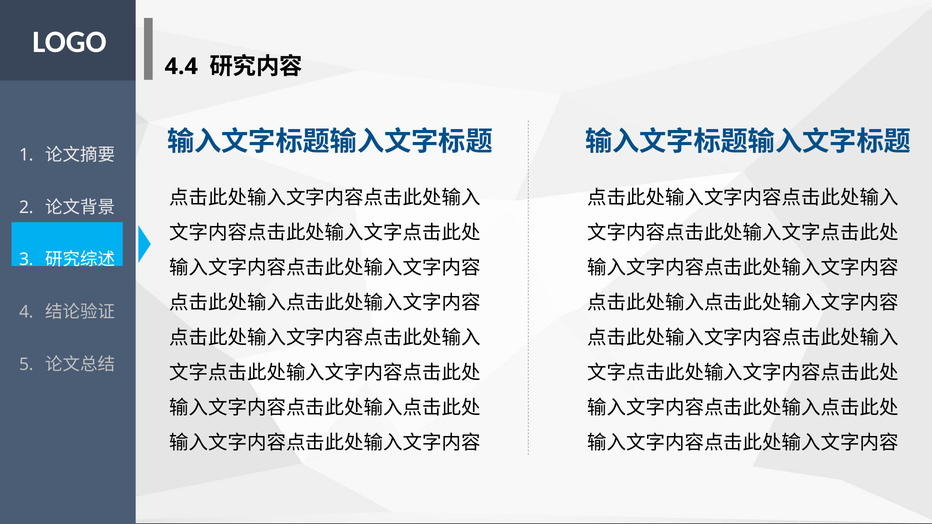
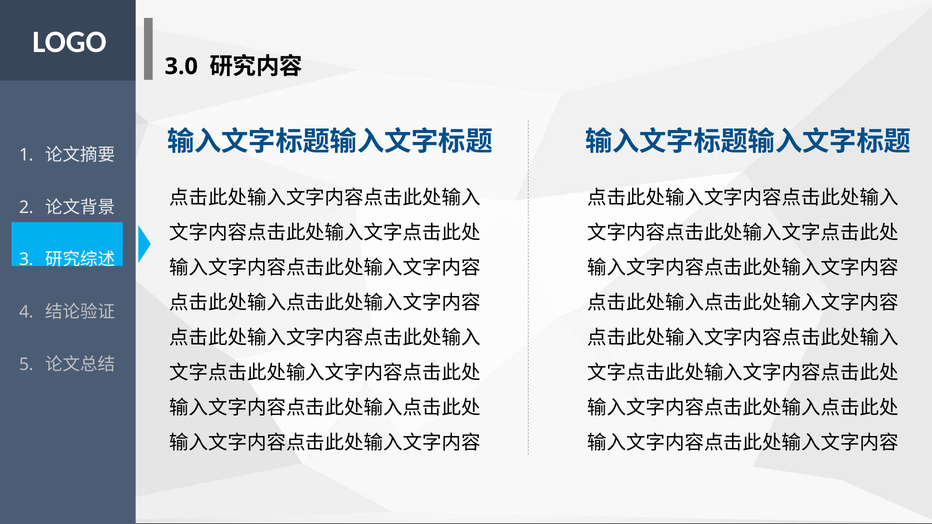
4.4: 4.4 -> 3.0
